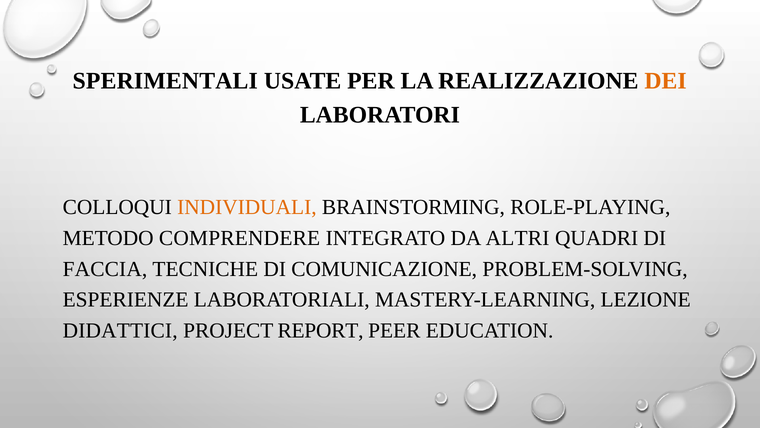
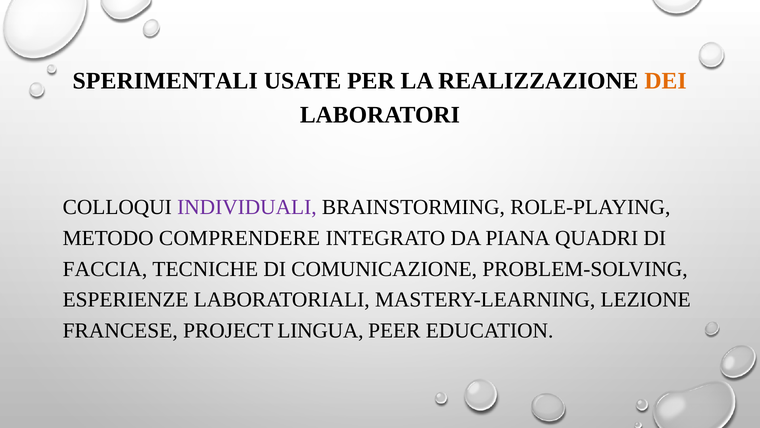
INDIVIDUALI colour: orange -> purple
ALTRI: ALTRI -> PIANA
DIDATTICI: DIDATTICI -> FRANCESE
REPORT: REPORT -> LINGUA
